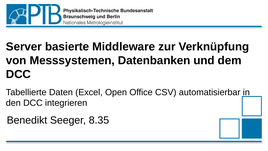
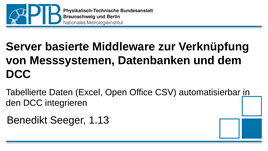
8.35: 8.35 -> 1.13
